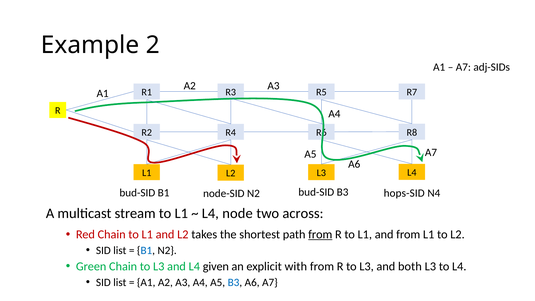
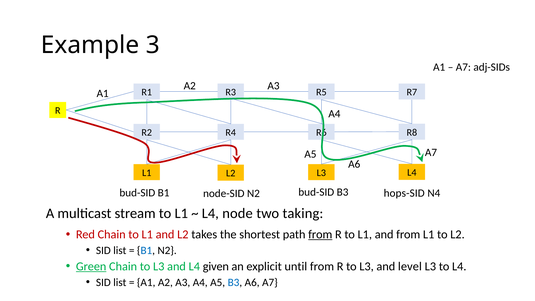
2: 2 -> 3
across: across -> taking
Green underline: none -> present
with: with -> until
both: both -> level
